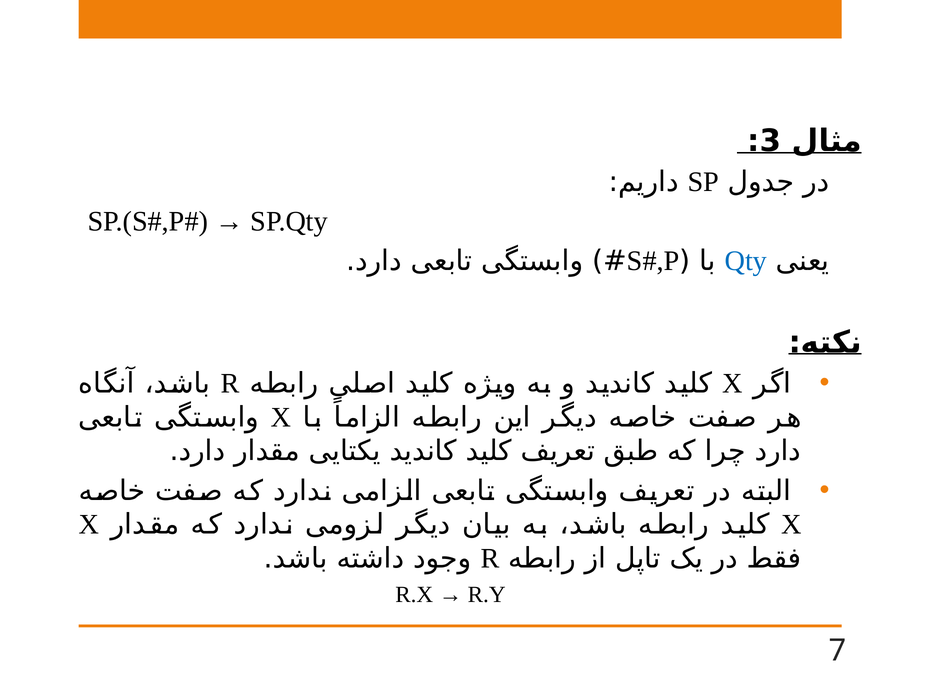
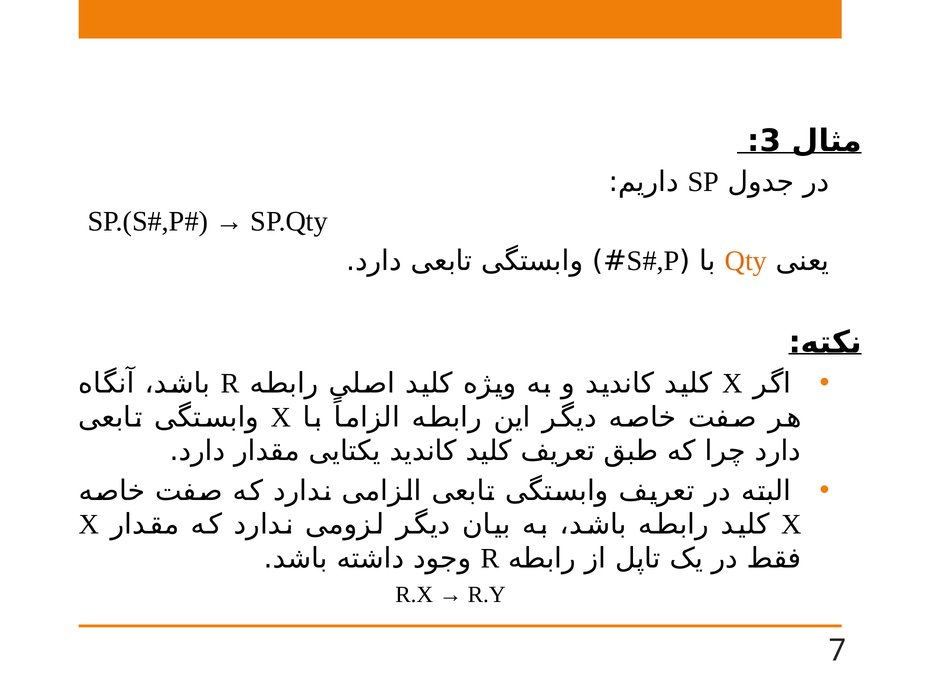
Qty colour: blue -> orange
